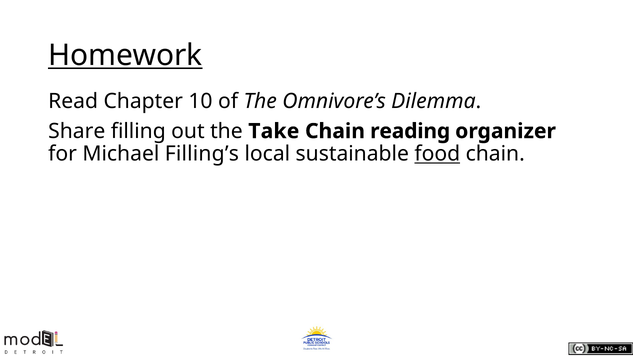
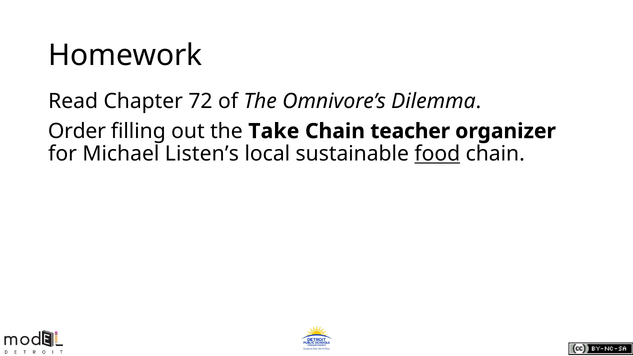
Homework underline: present -> none
10: 10 -> 72
Share: Share -> Order
reading: reading -> teacher
Filling’s: Filling’s -> Listen’s
